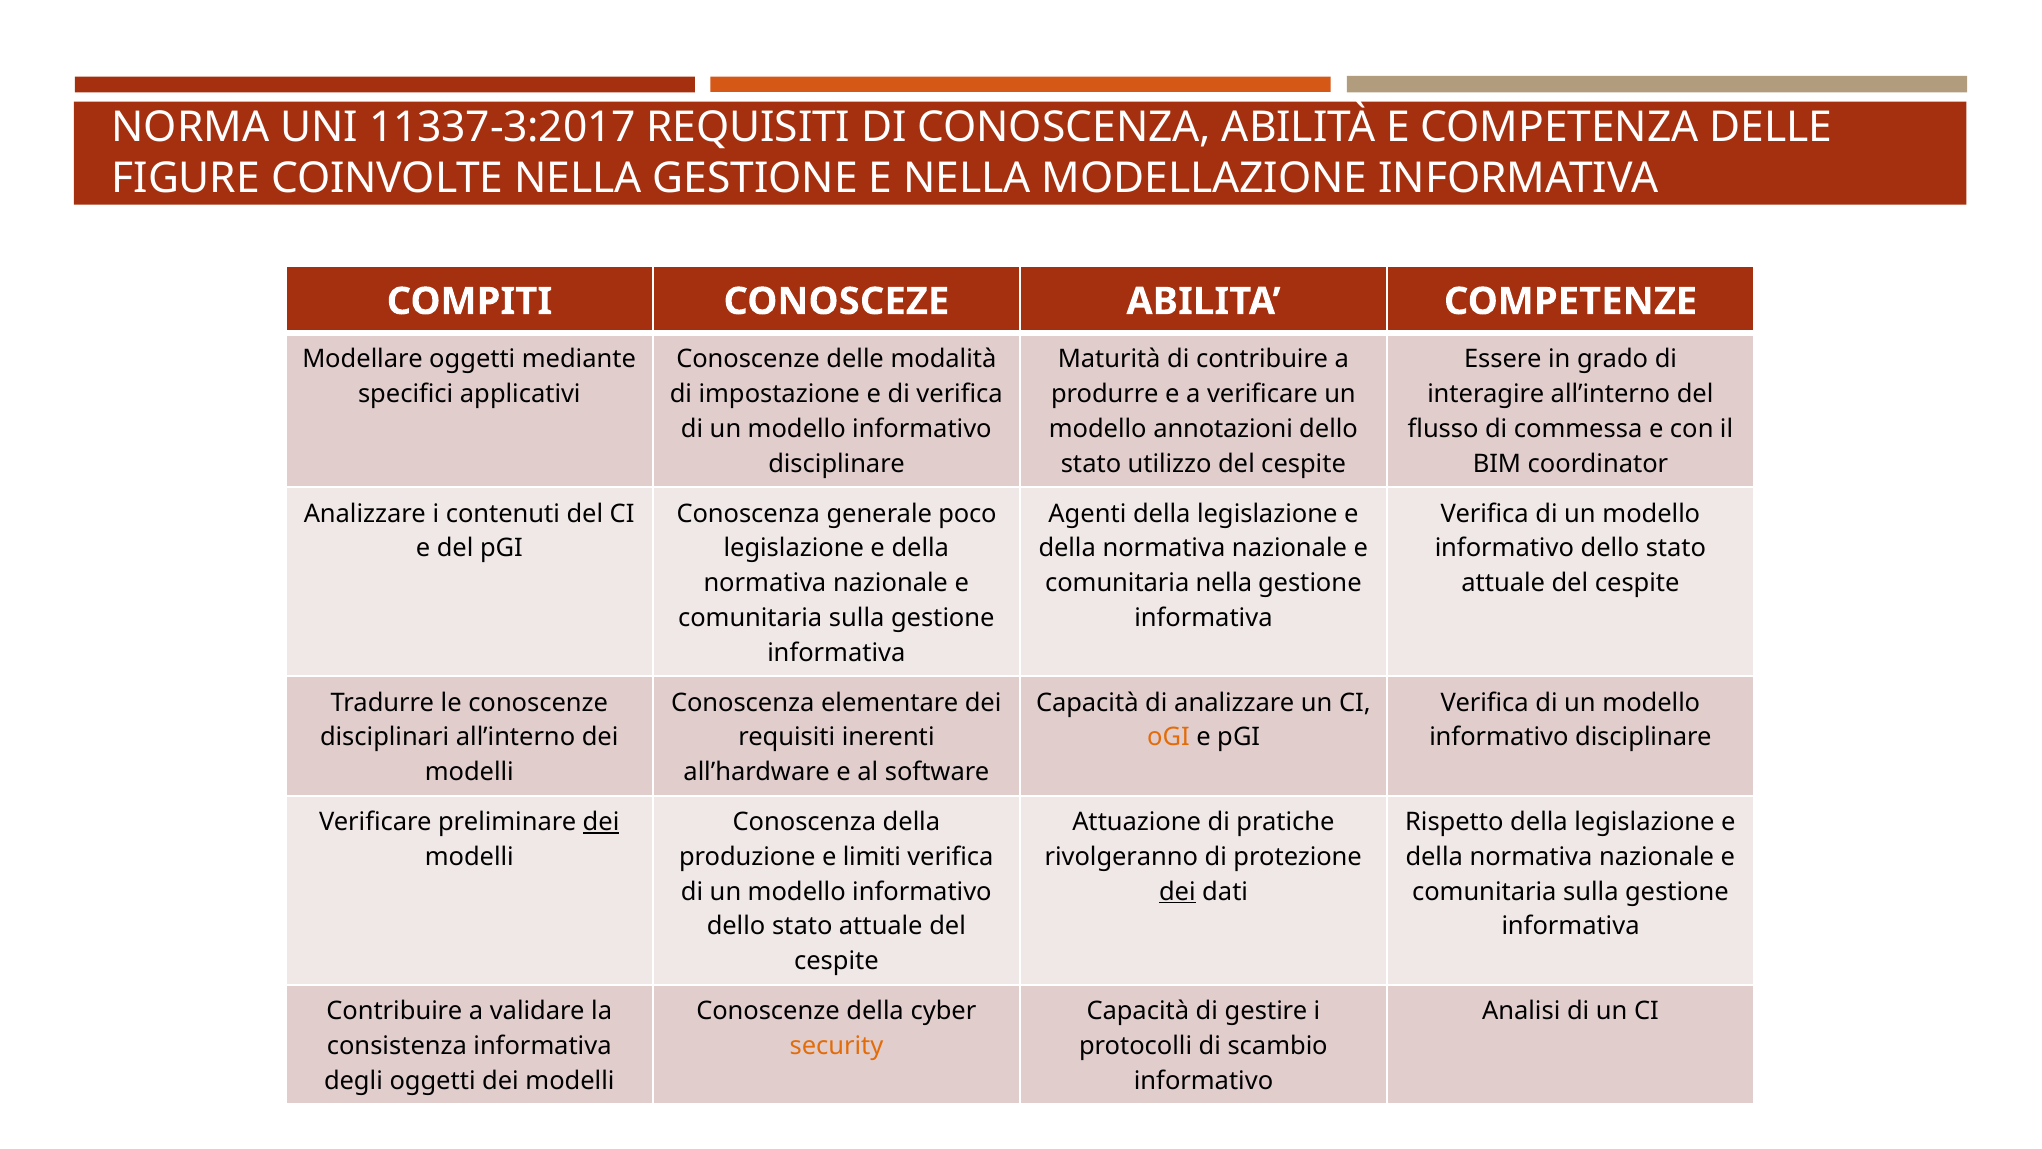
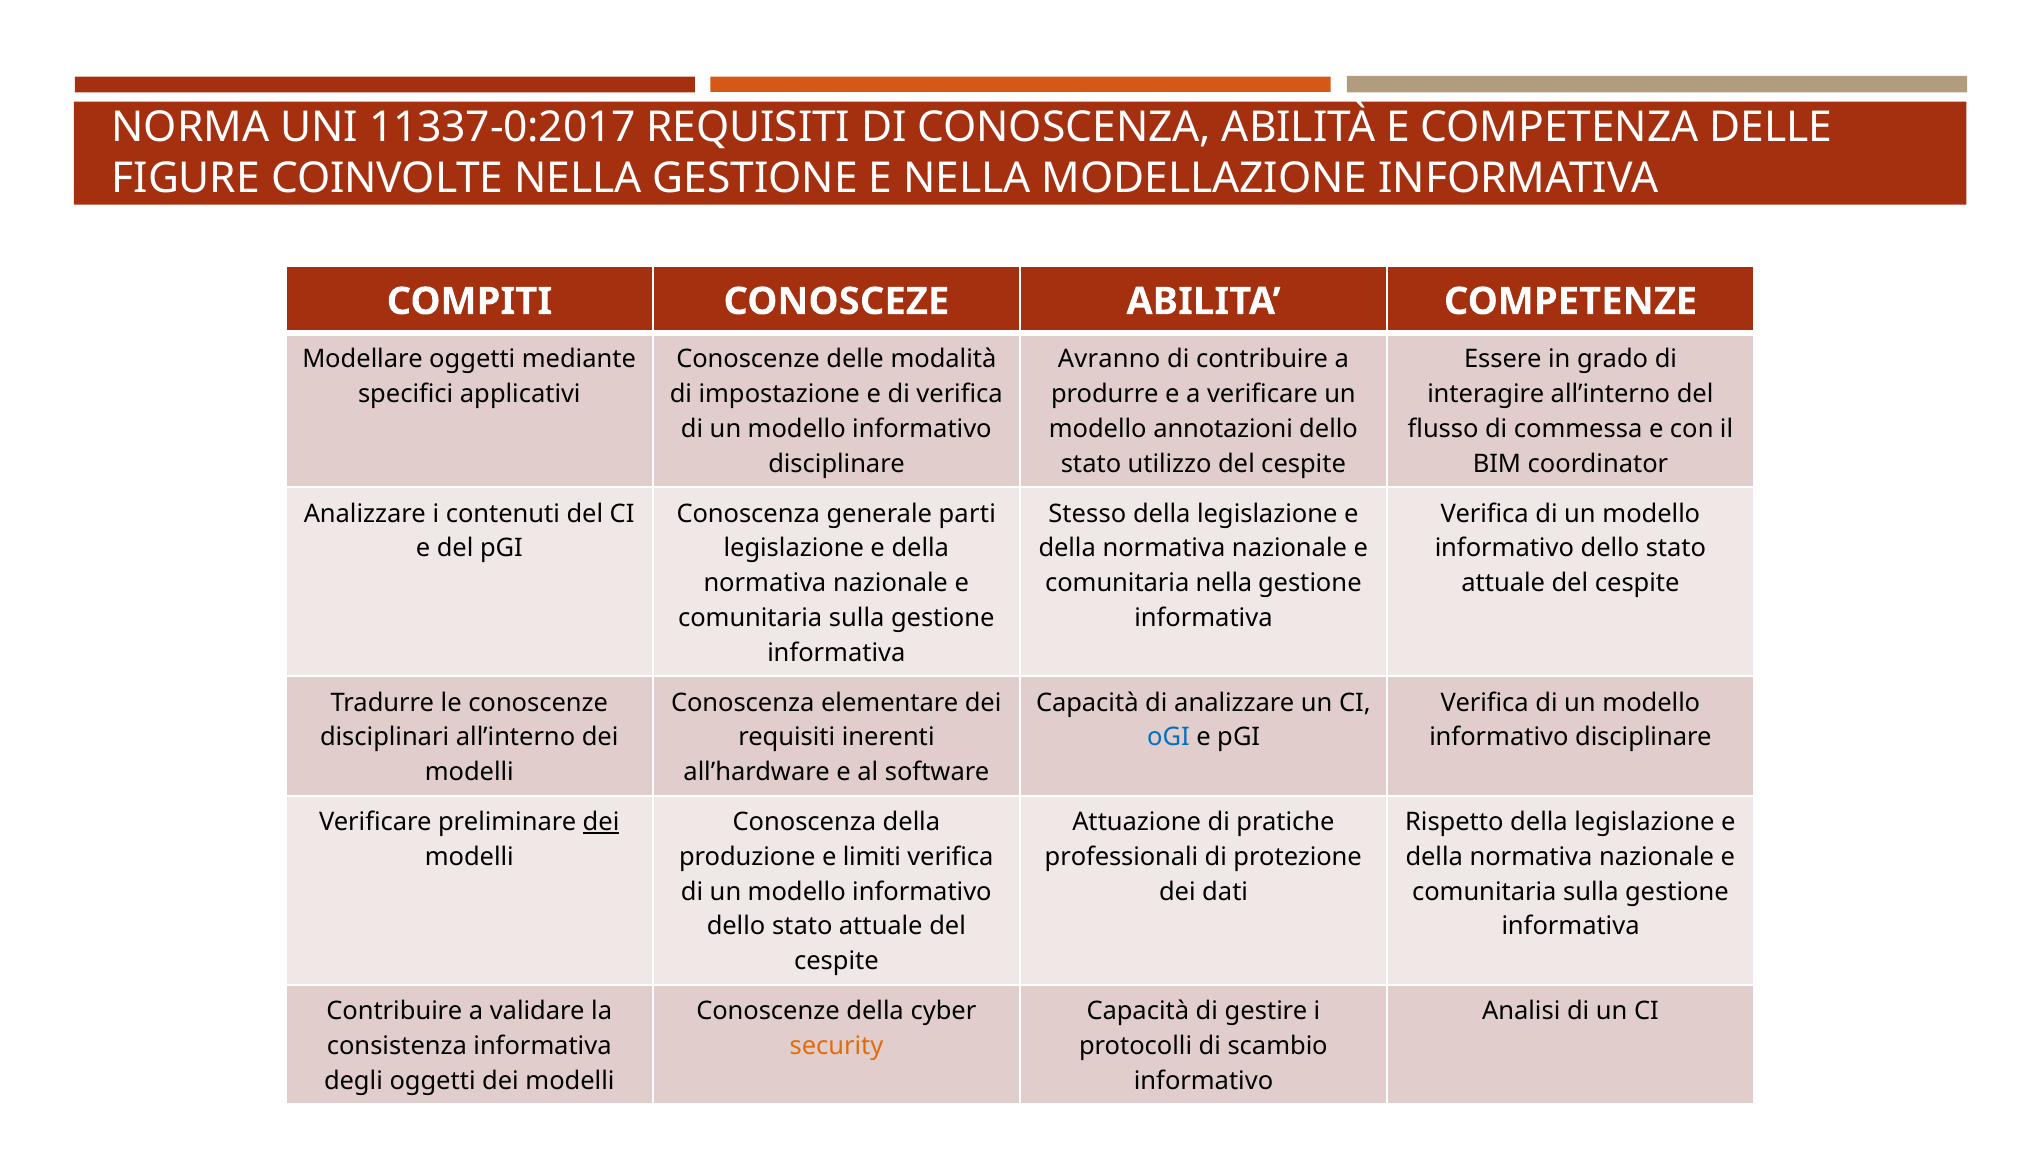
11337-3:2017: 11337-3:2017 -> 11337-0:2017
Maturità: Maturità -> Avranno
poco: poco -> parti
Agenti: Agenti -> Stesso
oGI colour: orange -> blue
rivolgeranno: rivolgeranno -> professionali
dei at (1177, 891) underline: present -> none
